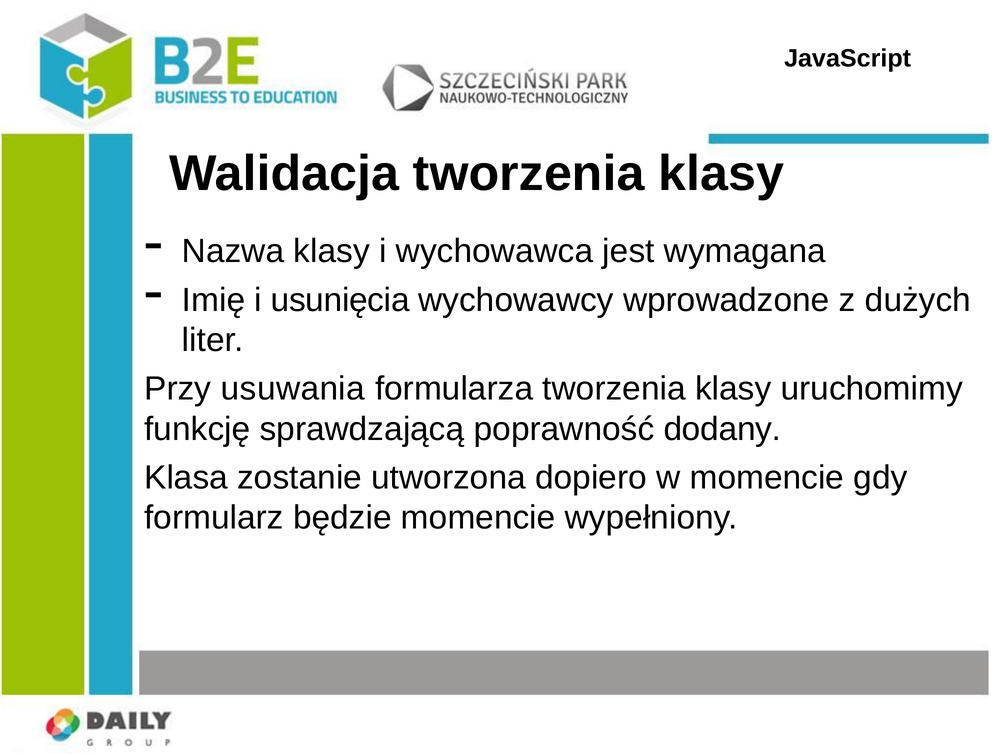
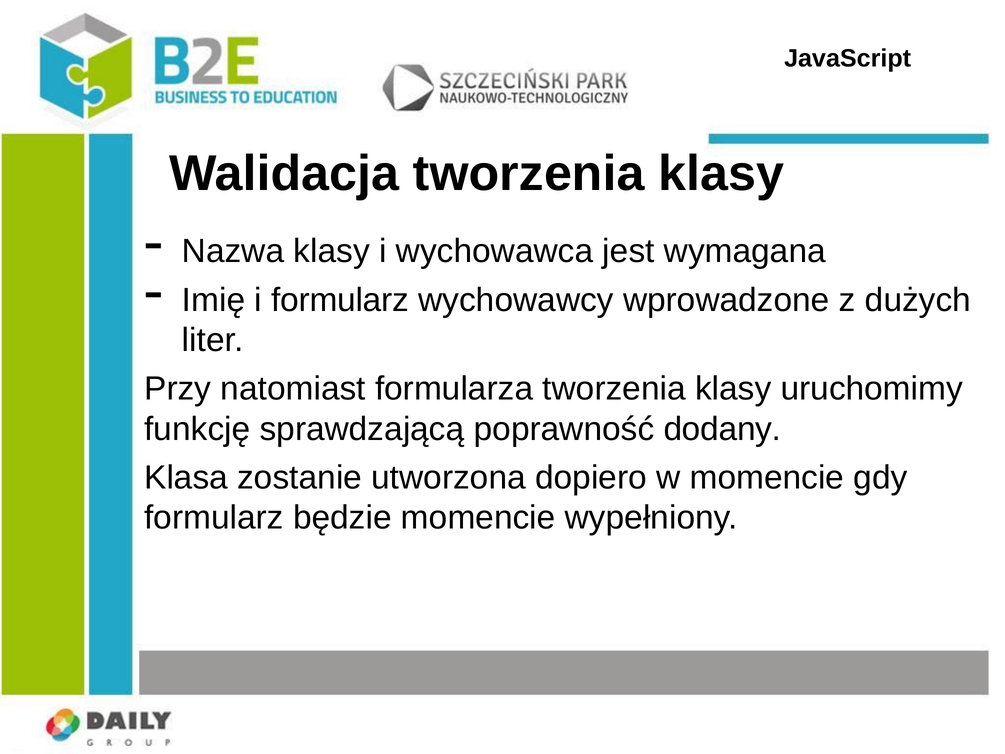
i usunięcia: usunięcia -> formularz
usuwania: usuwania -> natomiast
